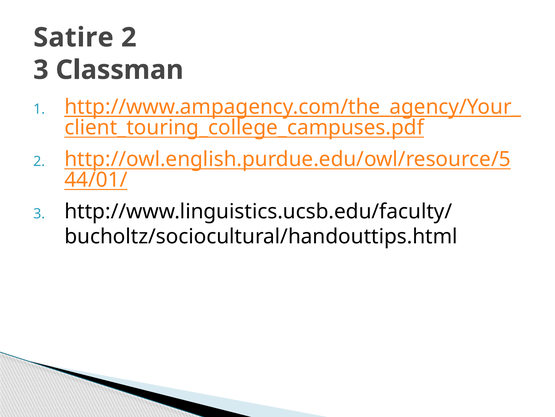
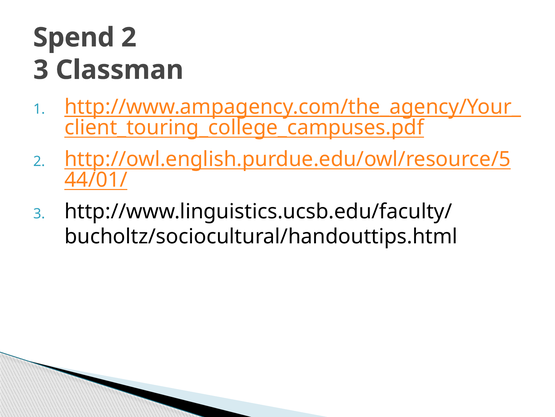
Satire: Satire -> Spend
